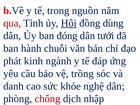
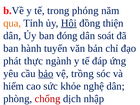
nguồn: nguồn -> phóng
qua colour: red -> orange
dùng: dùng -> thiện
tưới: tưới -> soát
chuỗi: chuỗi -> tuyến
kinh: kinh -> thực
bảo underline: none -> present
danh: danh -> hiểm
